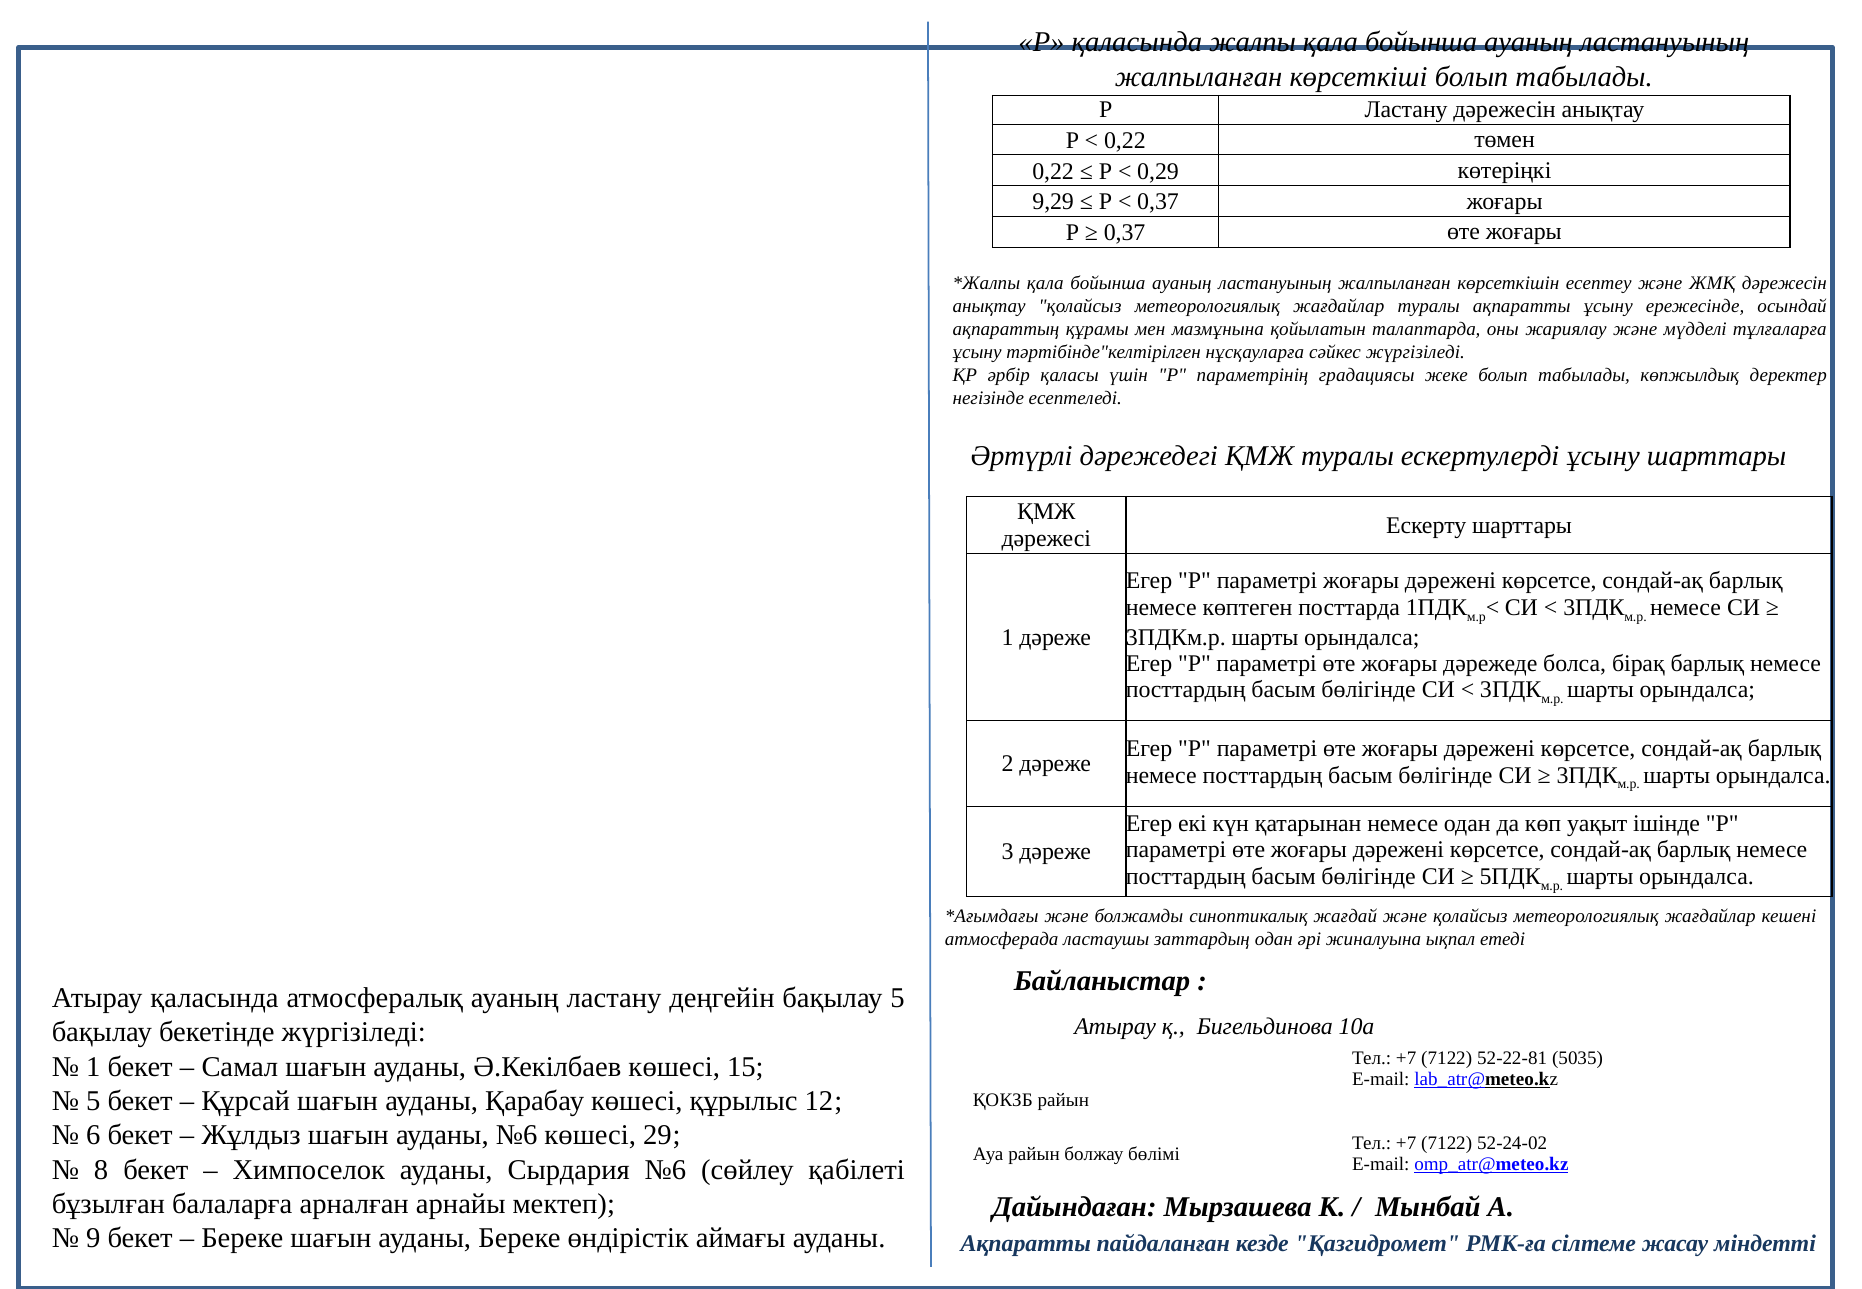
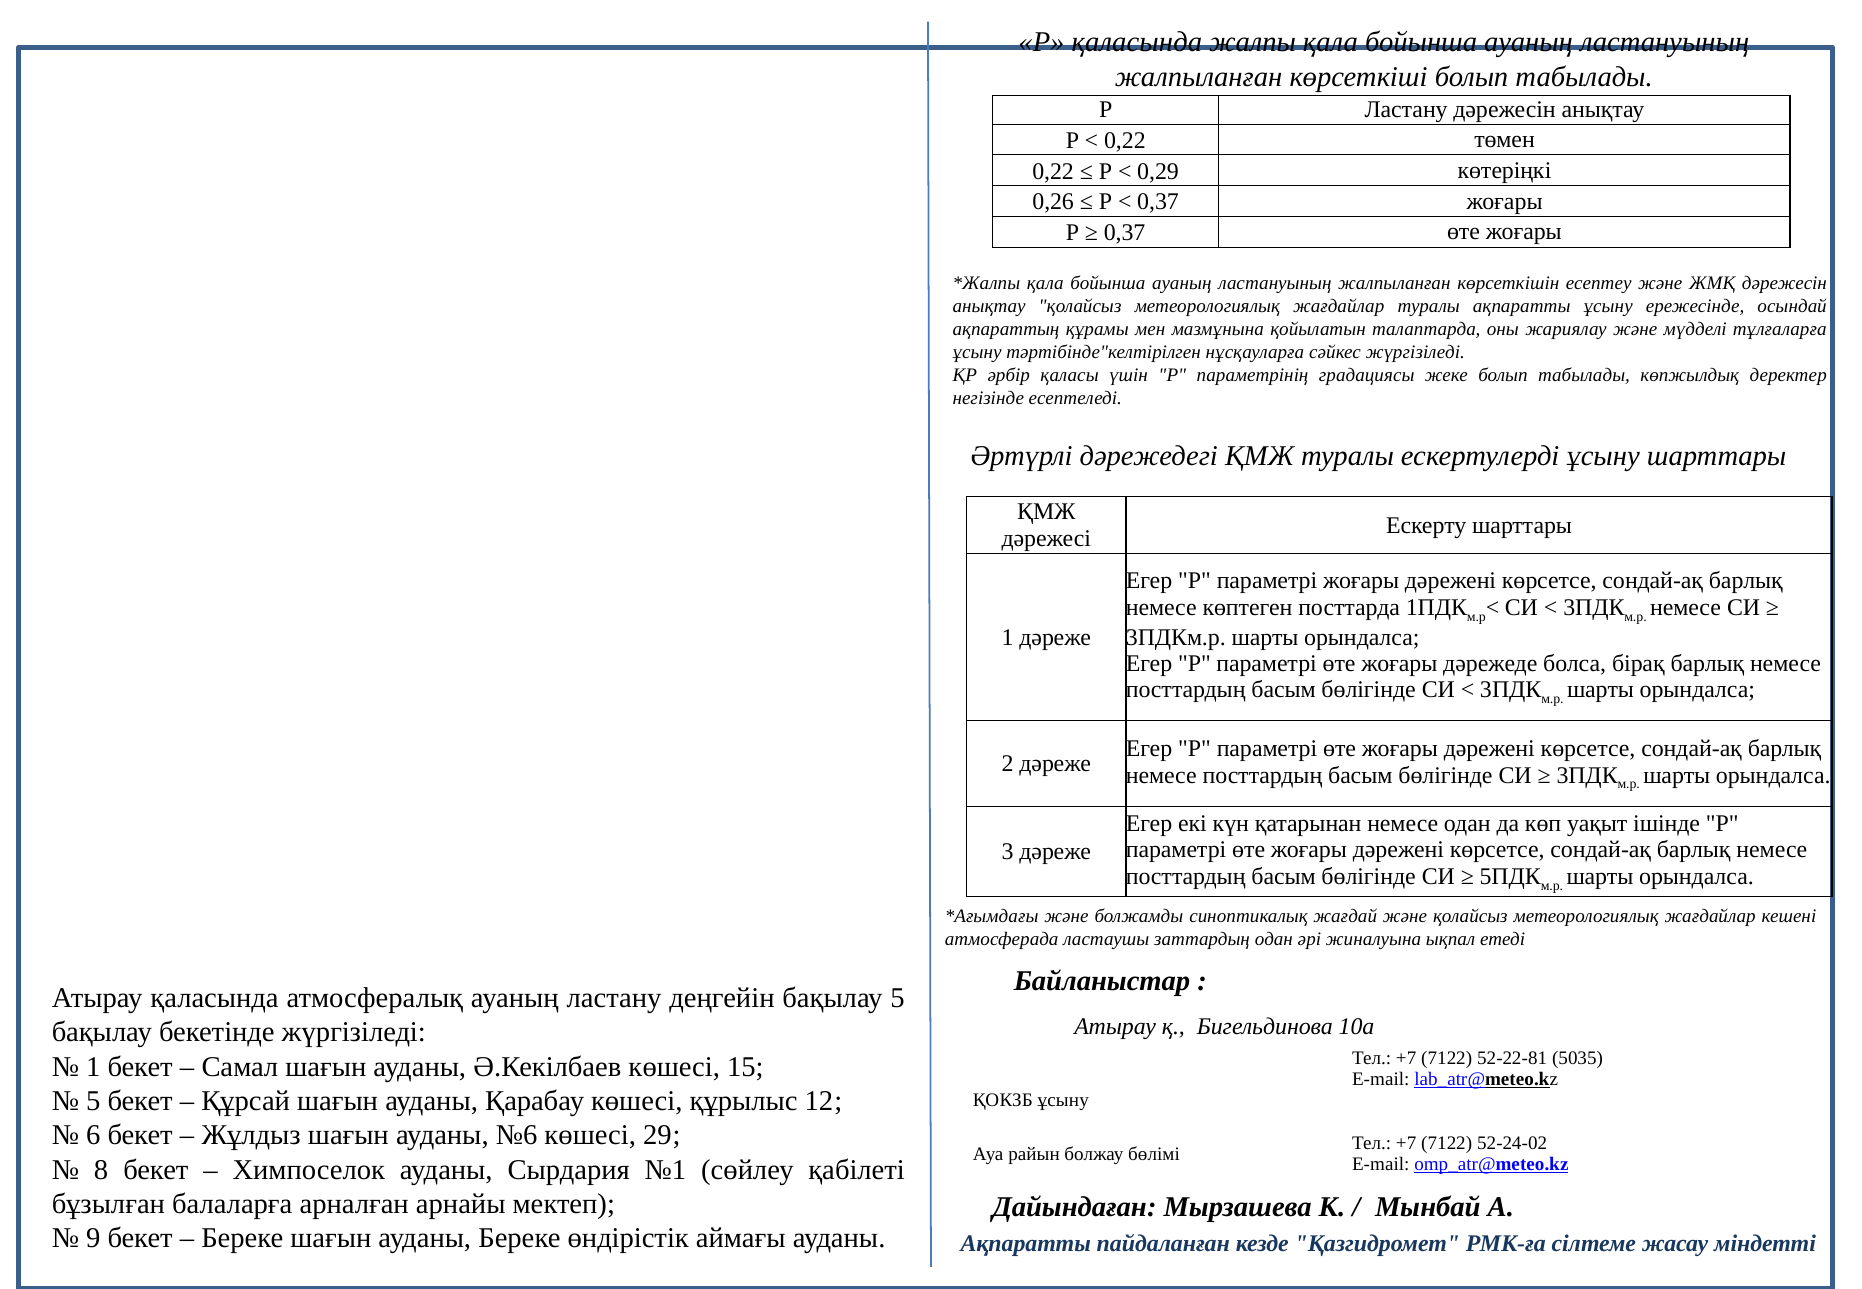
9,29: 9,29 -> 0,26
ҚОКЗБ райын: райын -> ұсыну
Сырдария №6: №6 -> №1
